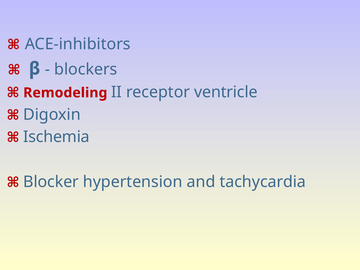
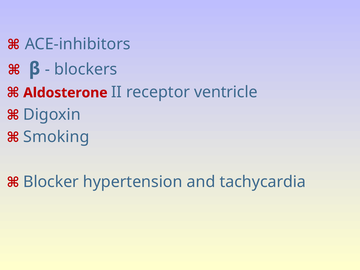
Remodeling: Remodeling -> Aldosterone
Ischemia: Ischemia -> Smoking
